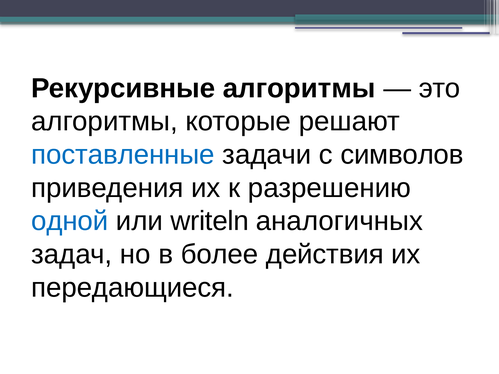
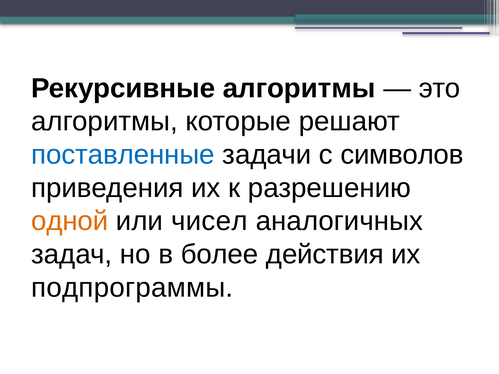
одной colour: blue -> orange
writeln: writeln -> чисел
передающиеся: передающиеся -> подпрограммы
